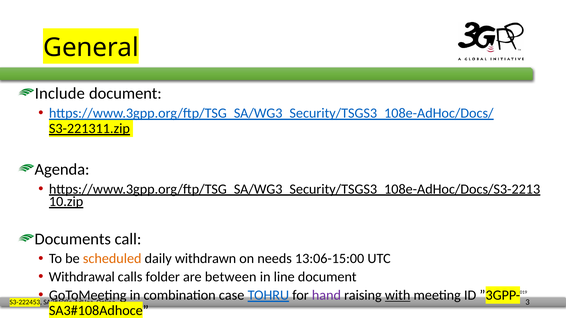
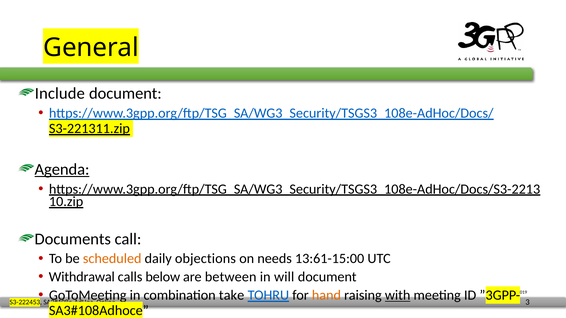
Agenda underline: none -> present
withdrawn: withdrawn -> objections
13:06-15:00: 13:06-15:00 -> 13:61-15:00
folder: folder -> below
line: line -> will
case: case -> take
hand colour: purple -> orange
